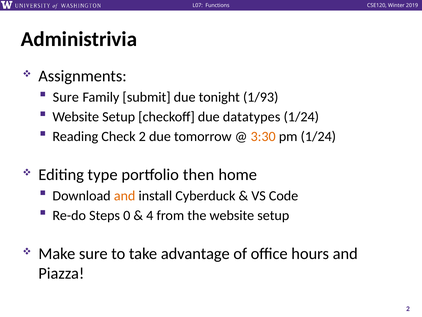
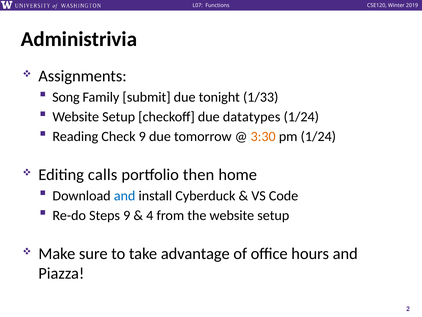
Sure at (66, 97): Sure -> Song
1/93: 1/93 -> 1/33
Check 2: 2 -> 9
type: type -> calls
and at (125, 195) colour: orange -> blue
Steps 0: 0 -> 9
